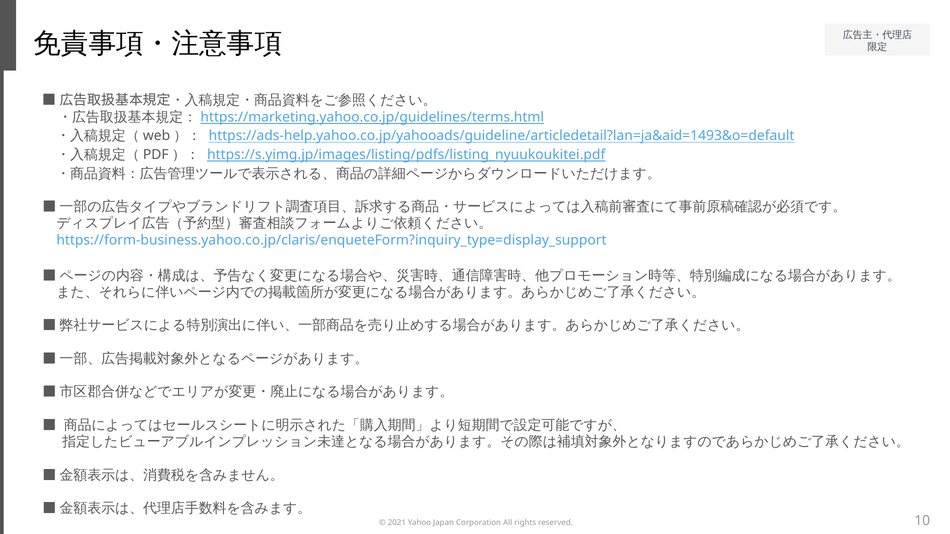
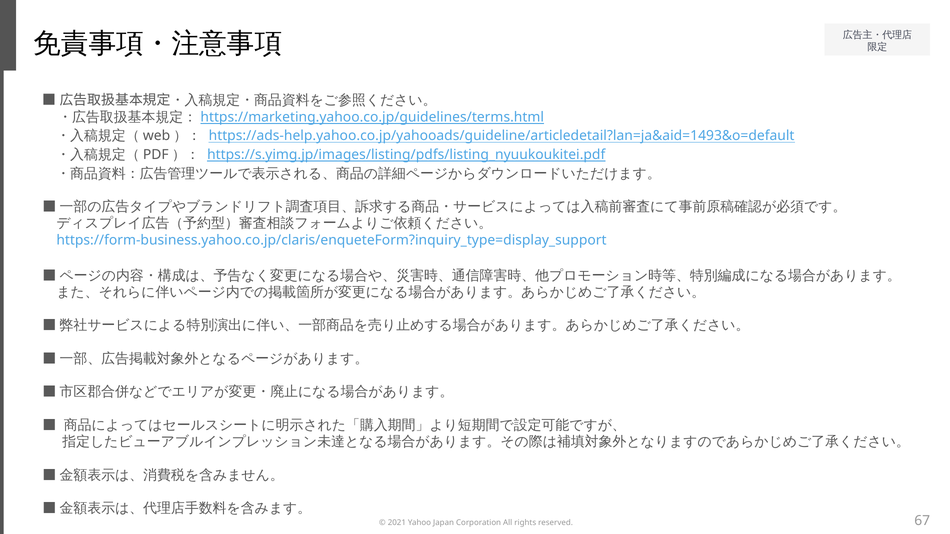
10: 10 -> 67
